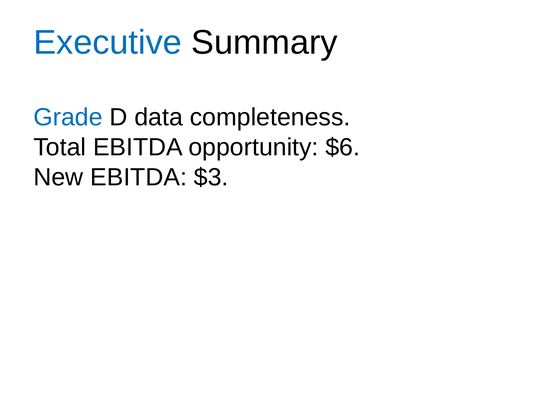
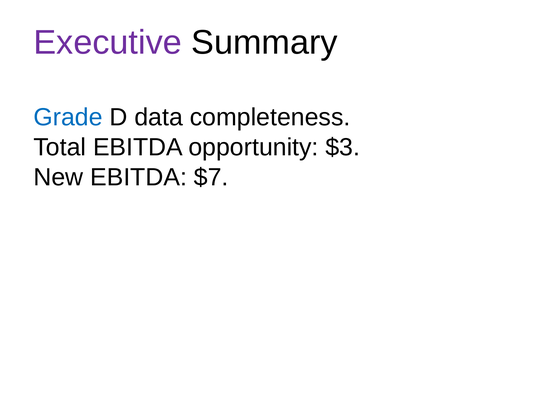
Executive colour: blue -> purple
$6: $6 -> $3
$3: $3 -> $7
